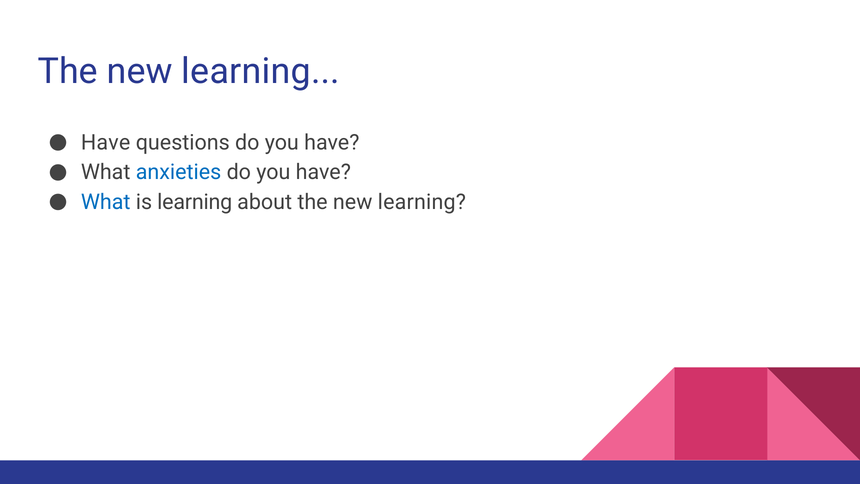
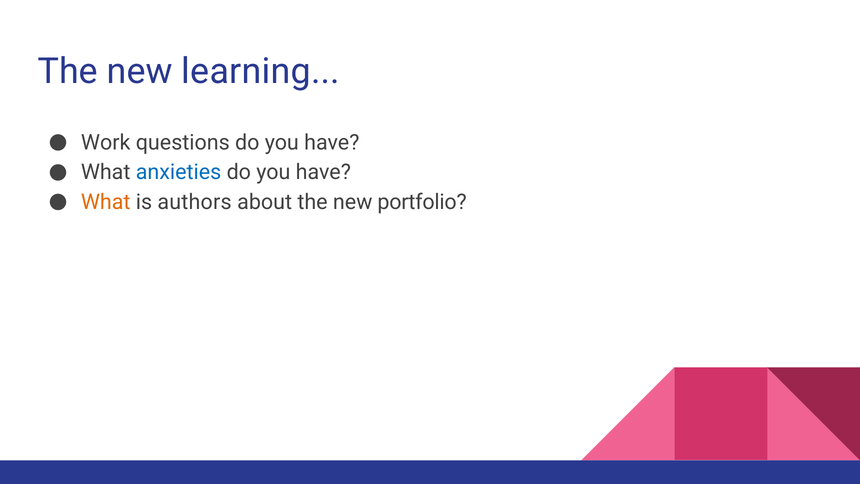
Have at (106, 143): Have -> Work
What at (106, 202) colour: blue -> orange
is learning: learning -> authors
about the new learning: learning -> portfolio
